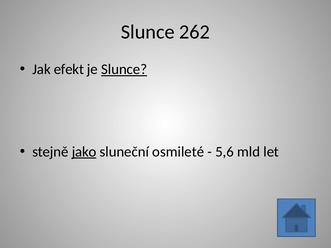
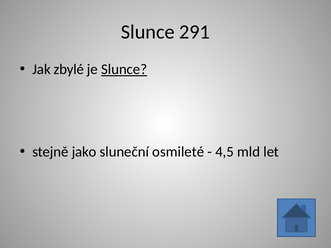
262: 262 -> 291
efekt: efekt -> zbylé
jako underline: present -> none
5,6: 5,6 -> 4,5
